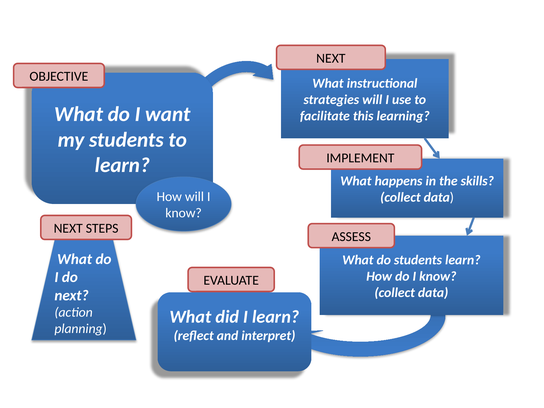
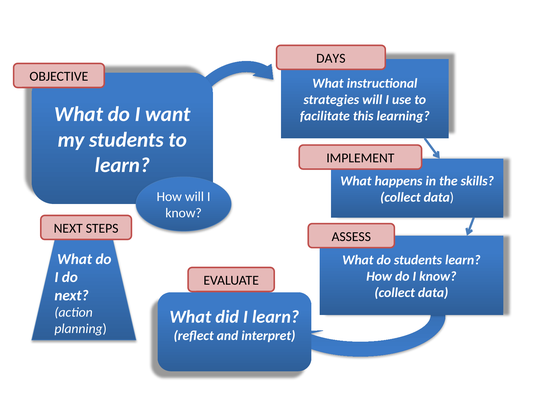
NEXT at (331, 58): NEXT -> DAYS
